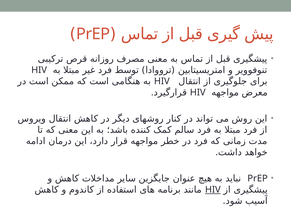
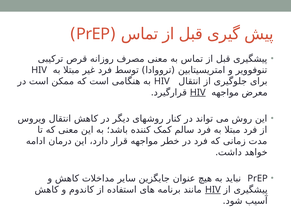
HIV at (198, 92) underline: none -> present
